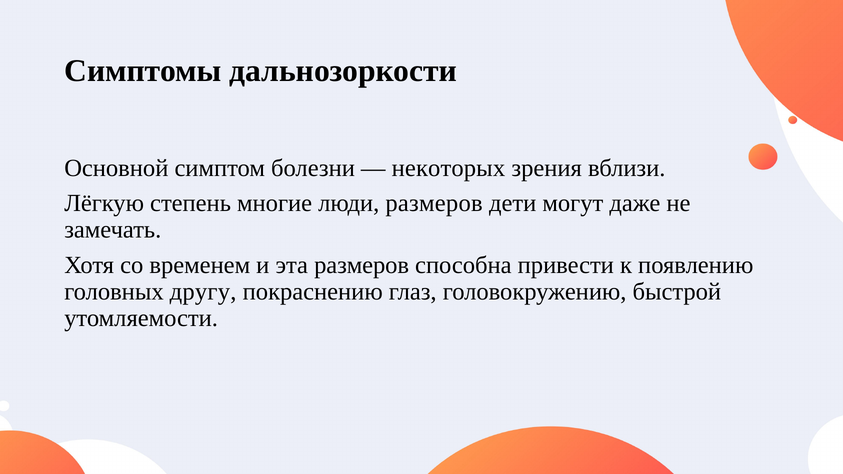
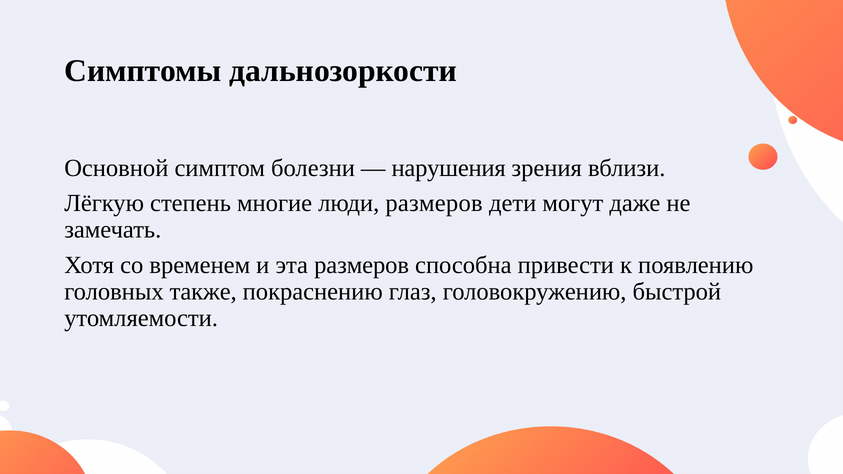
некоторых: некоторых -> нарушения
другу: другу -> также
